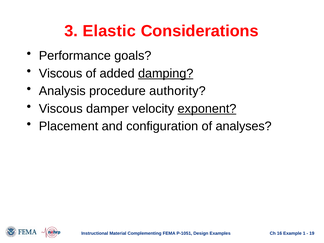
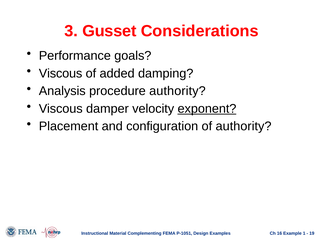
Elastic: Elastic -> Gusset
damping underline: present -> none
of analyses: analyses -> authority
